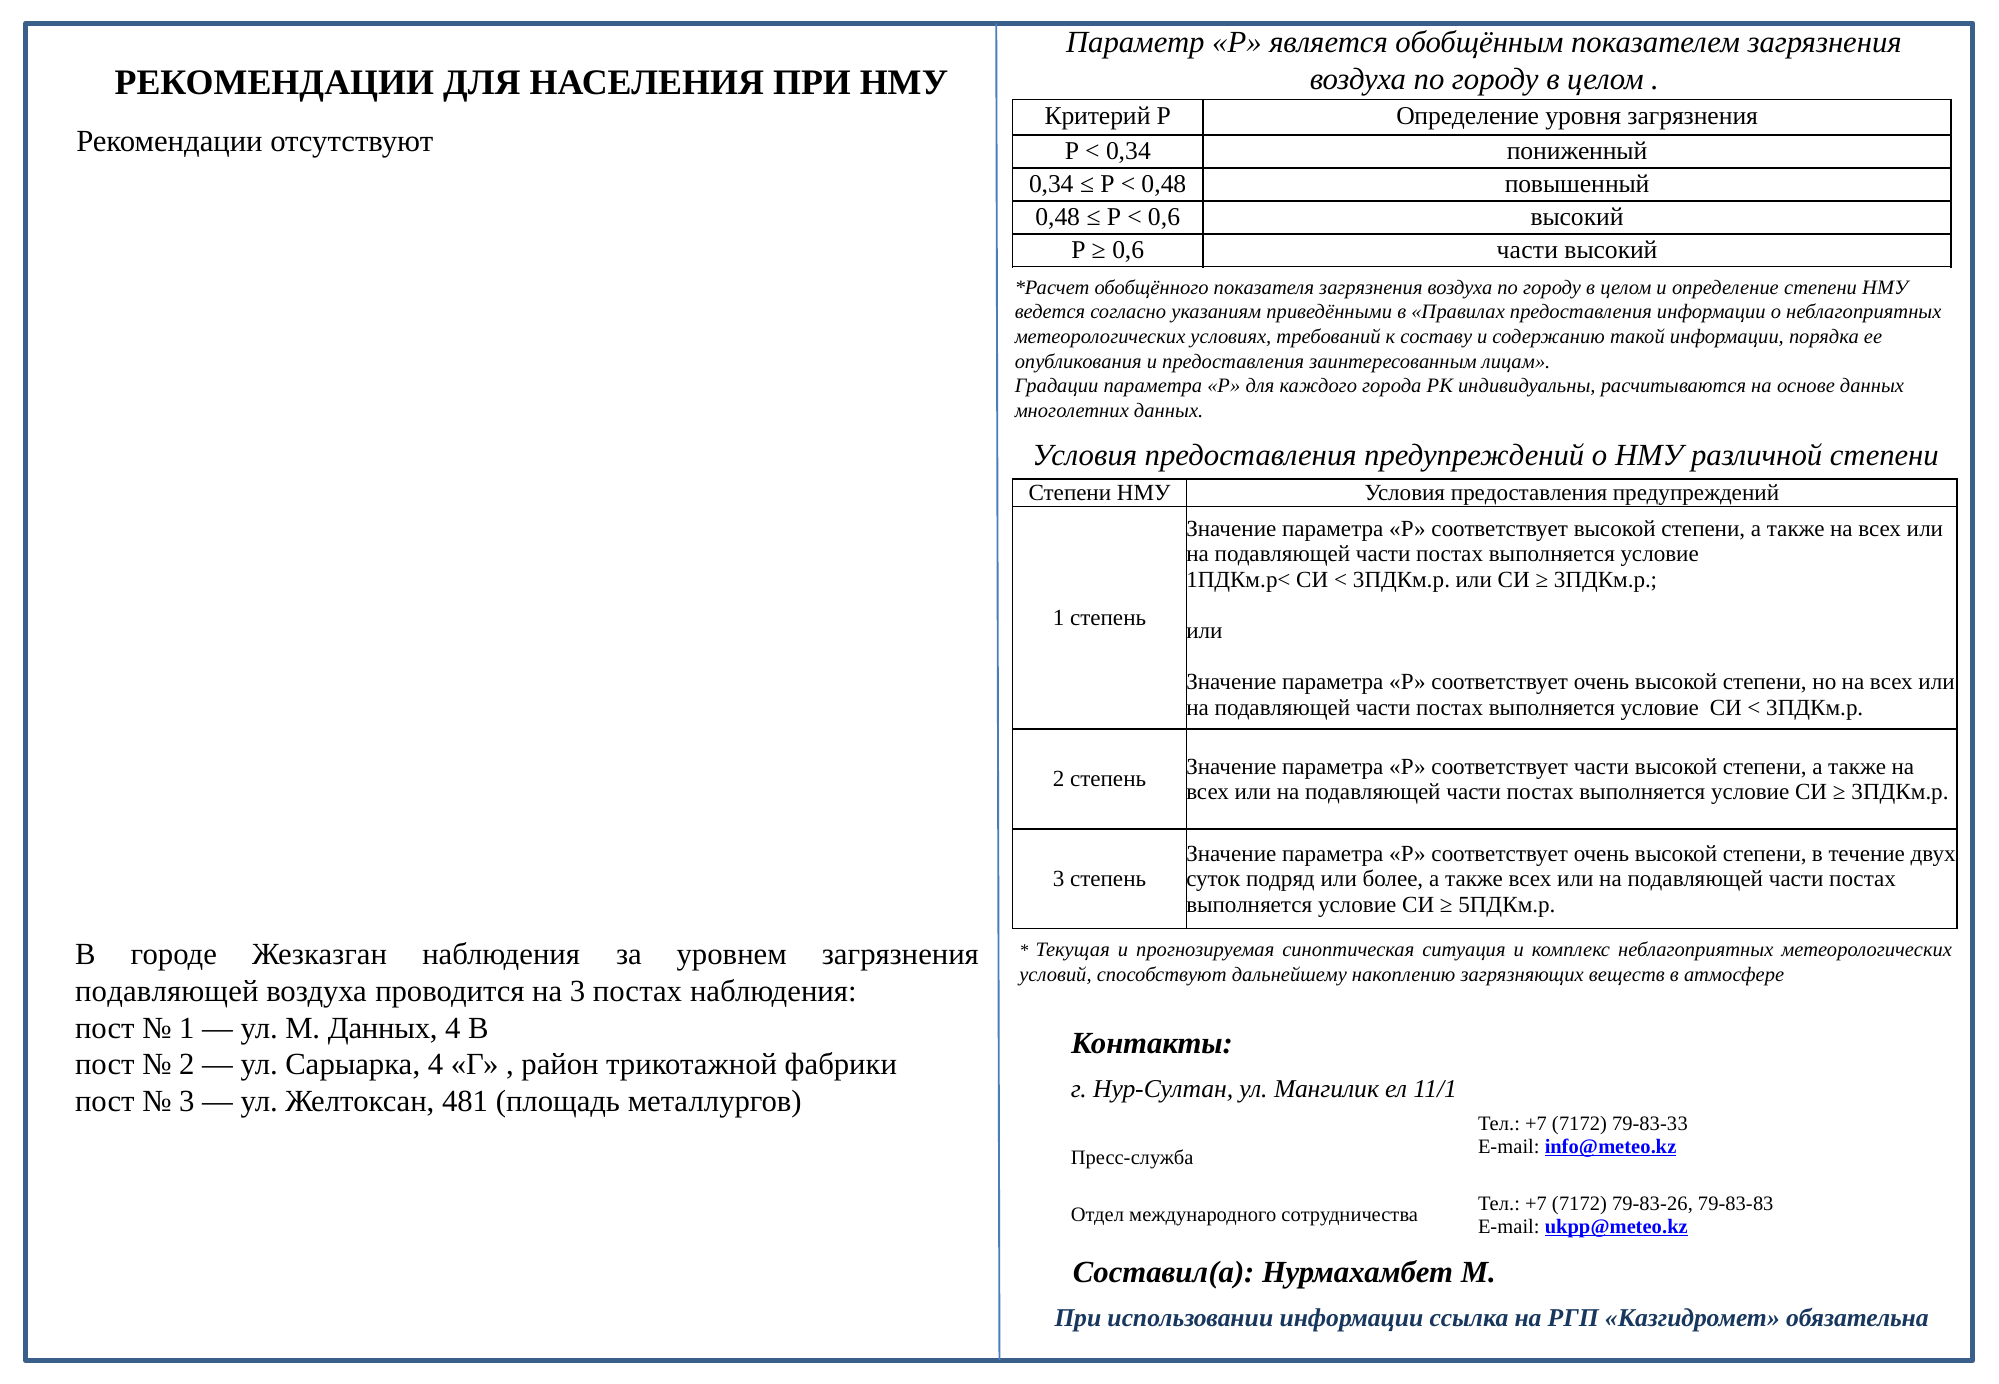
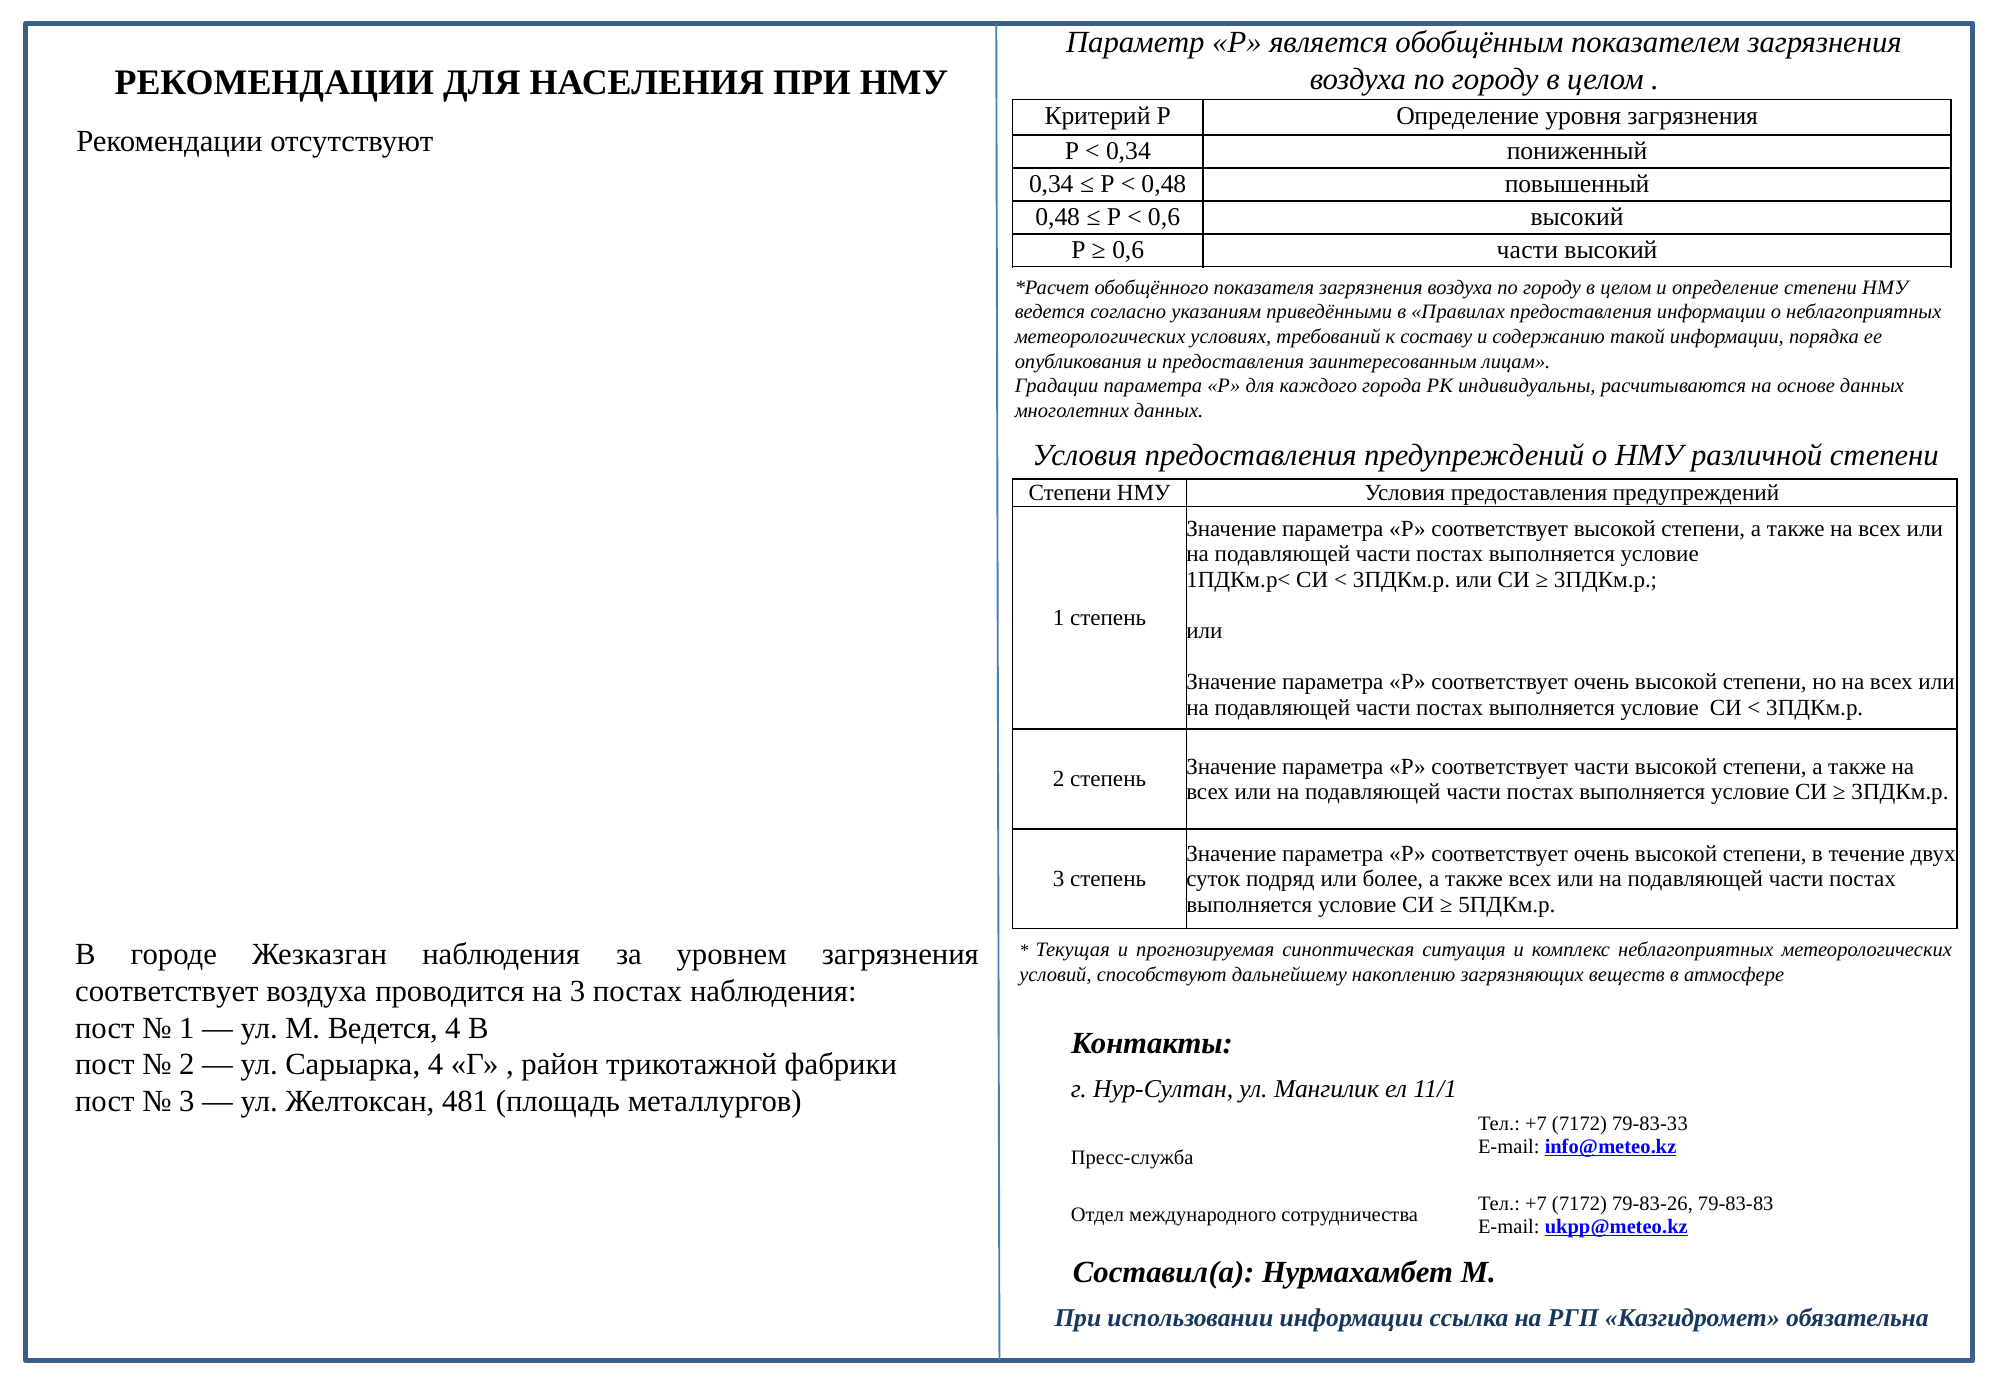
подавляющей at (167, 991): подавляющей -> соответствует
М Данных: Данных -> Ведется
